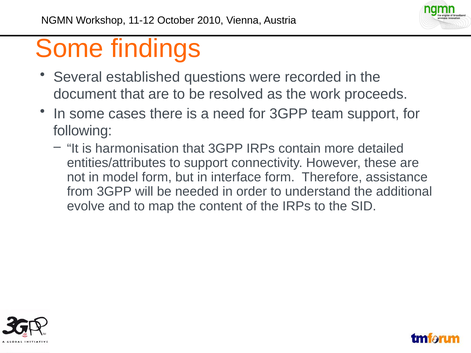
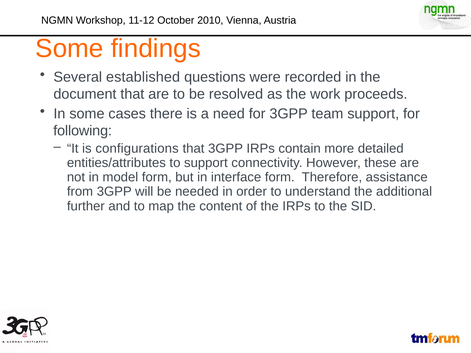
harmonisation: harmonisation -> configurations
evolve: evolve -> further
